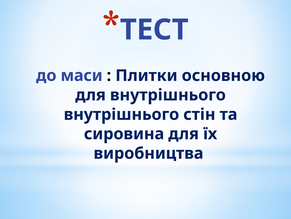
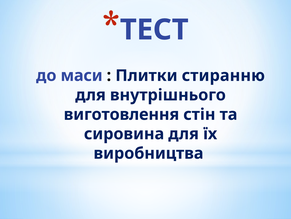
основною: основною -> стиранню
внутрішнього at (121, 114): внутрішнього -> виготовлення
